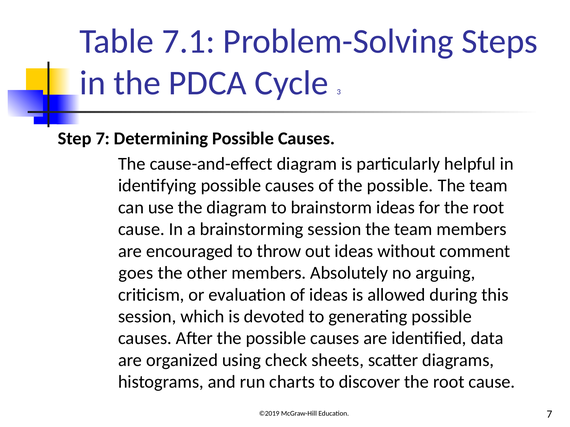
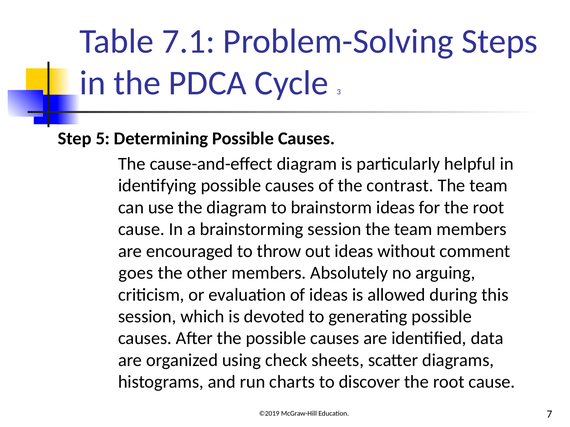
Step 7: 7 -> 5
of the possible: possible -> contrast
